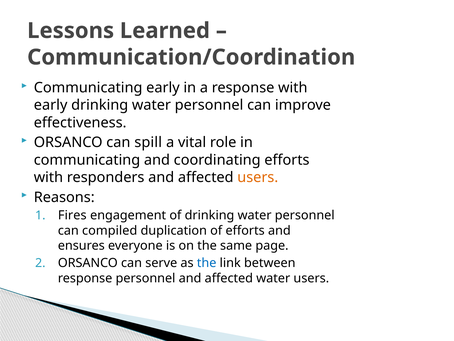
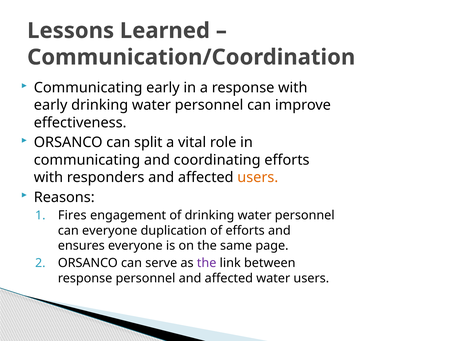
spill: spill -> split
can compiled: compiled -> everyone
the at (207, 263) colour: blue -> purple
